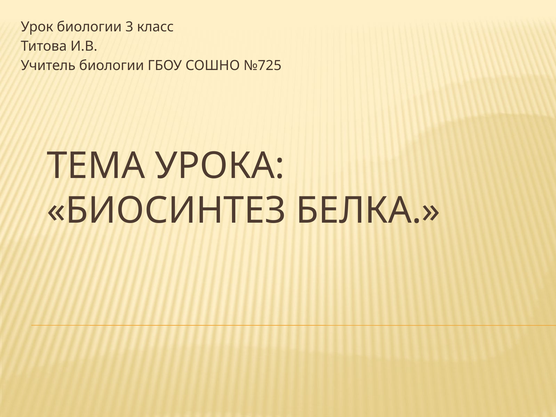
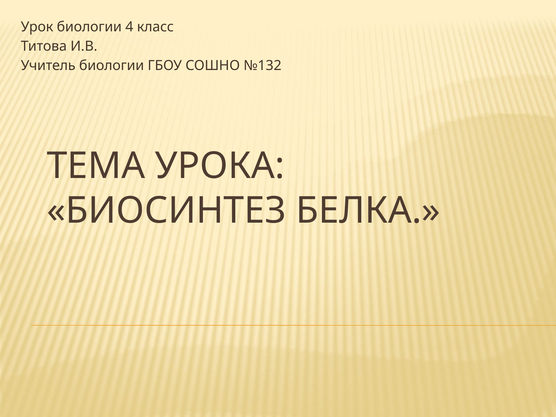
3: 3 -> 4
№725: №725 -> №132
